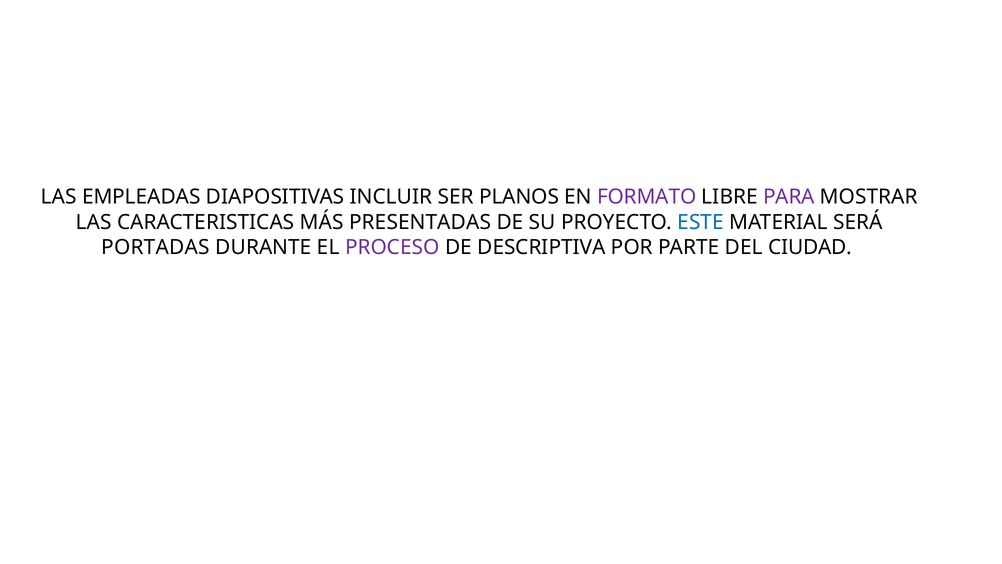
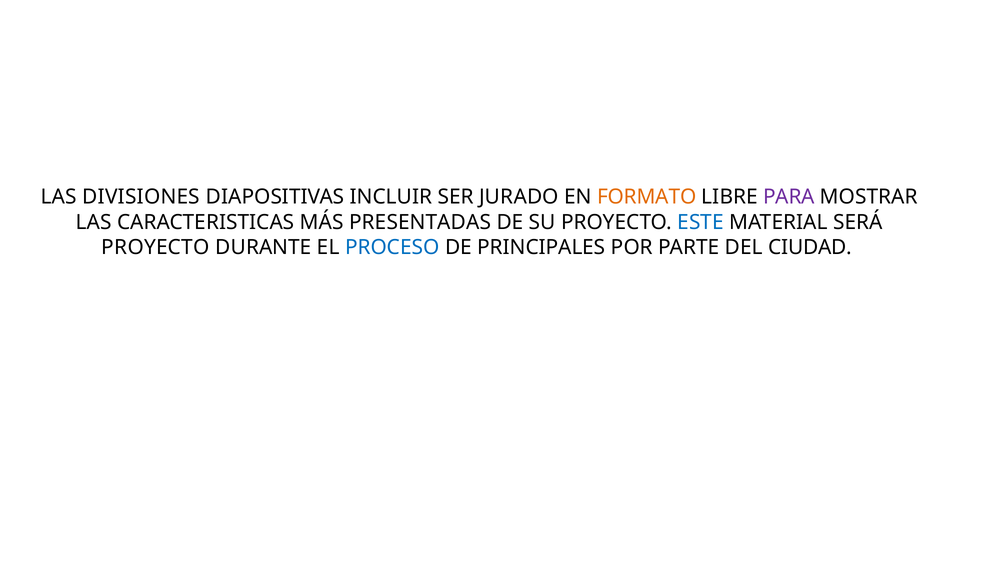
EMPLEADAS: EMPLEADAS -> DIVISIONES
PLANOS: PLANOS -> JURADO
FORMATO colour: purple -> orange
PORTADAS at (155, 247): PORTADAS -> PROYECTO
PROCESO colour: purple -> blue
DESCRIPTIVA: DESCRIPTIVA -> PRINCIPALES
